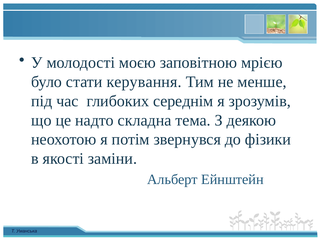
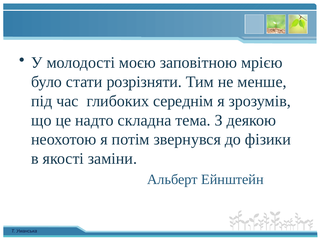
керування: керування -> розрізняти
